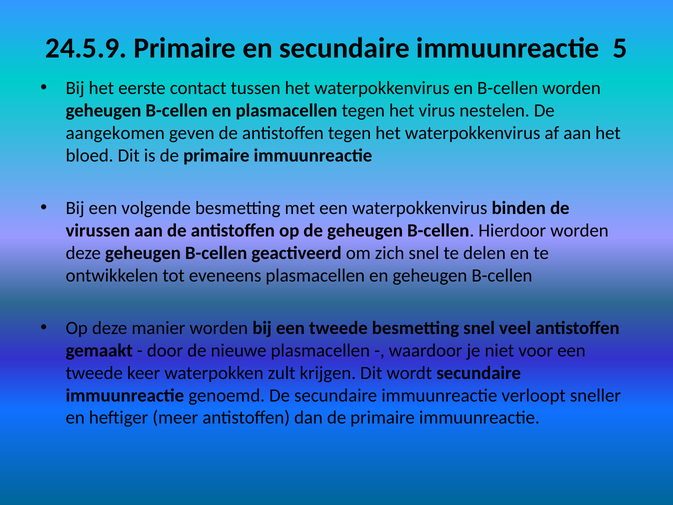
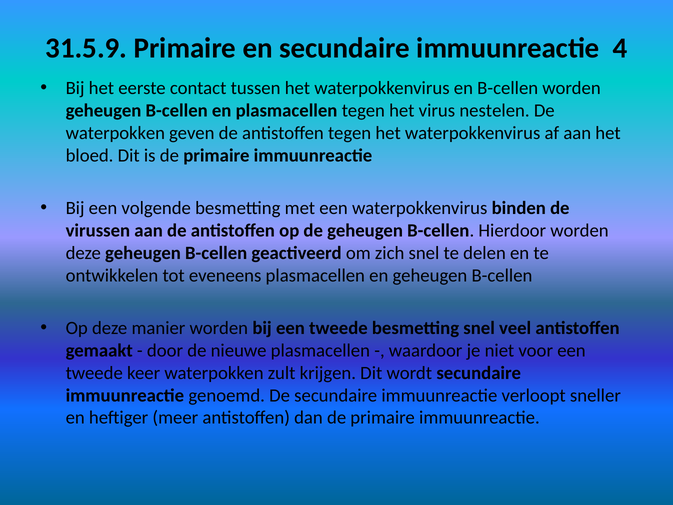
24.5.9: 24.5.9 -> 31.5.9
5: 5 -> 4
aangekomen at (115, 133): aangekomen -> waterpokken
